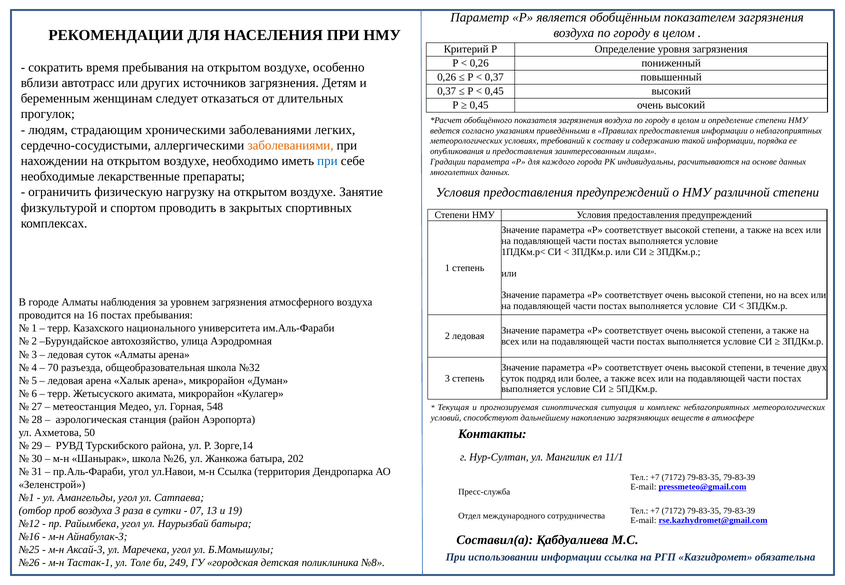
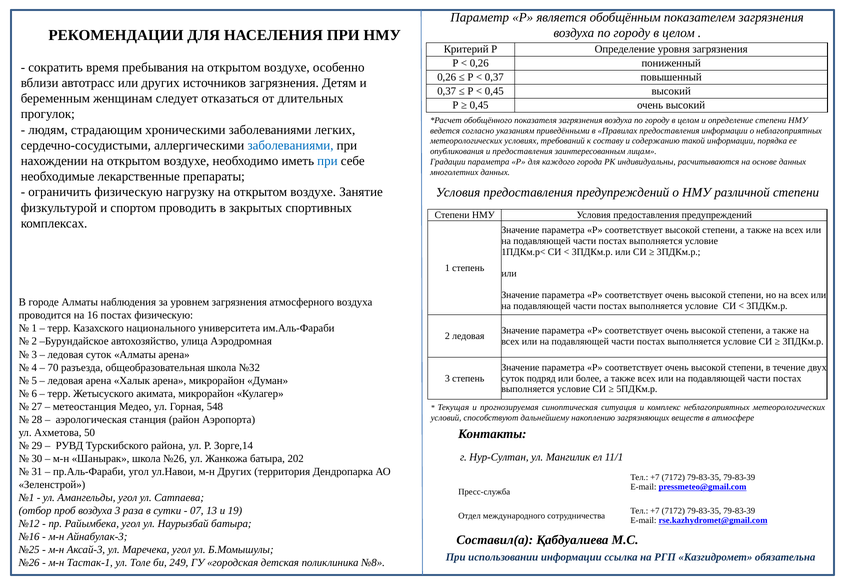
заболеваниями at (291, 145) colour: orange -> blue
постах пребывания: пребывания -> физическую
м-н Ссылка: Ссылка -> Других
